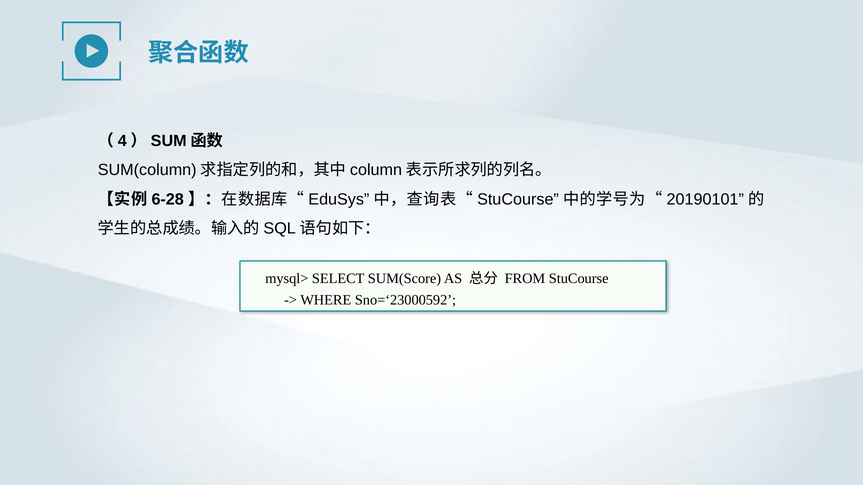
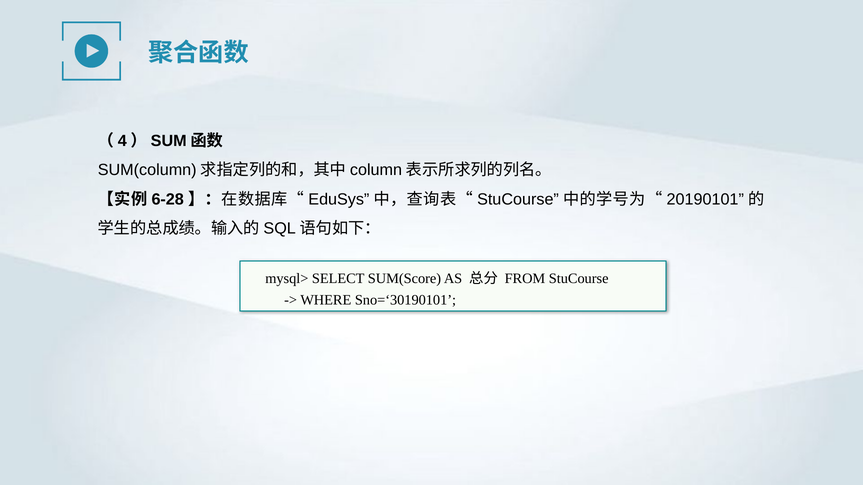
Sno=‘23000592: Sno=‘23000592 -> Sno=‘30190101
